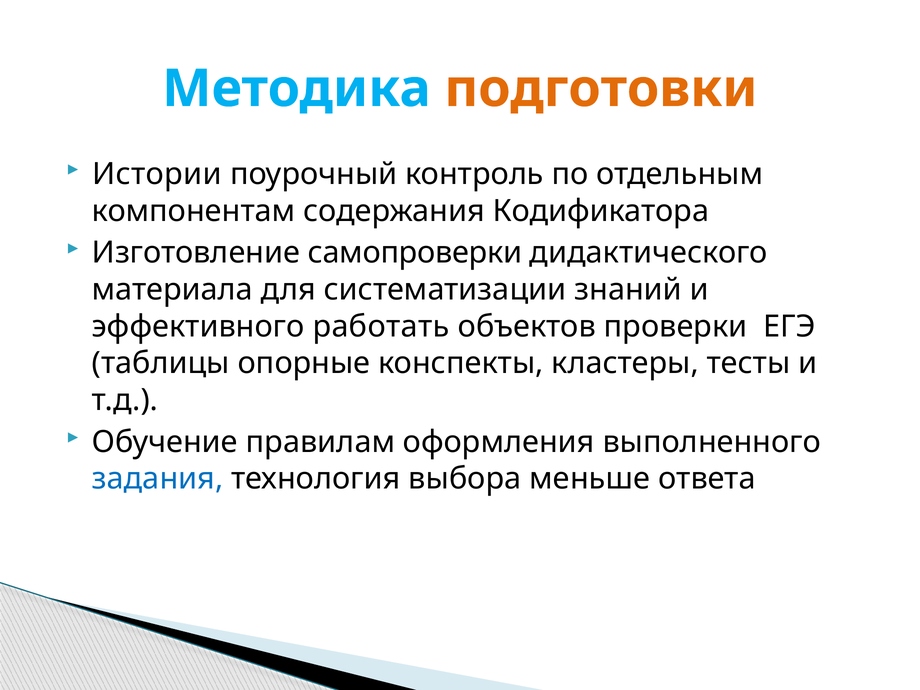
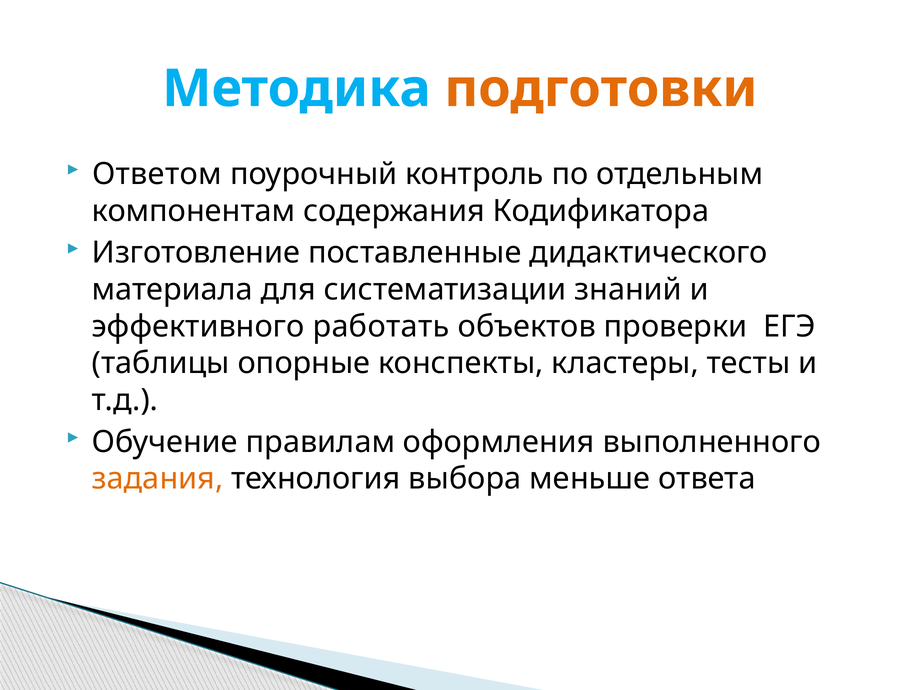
Истории: Истории -> Ответом
самопроверки: самопроверки -> поставленные
задания colour: blue -> orange
